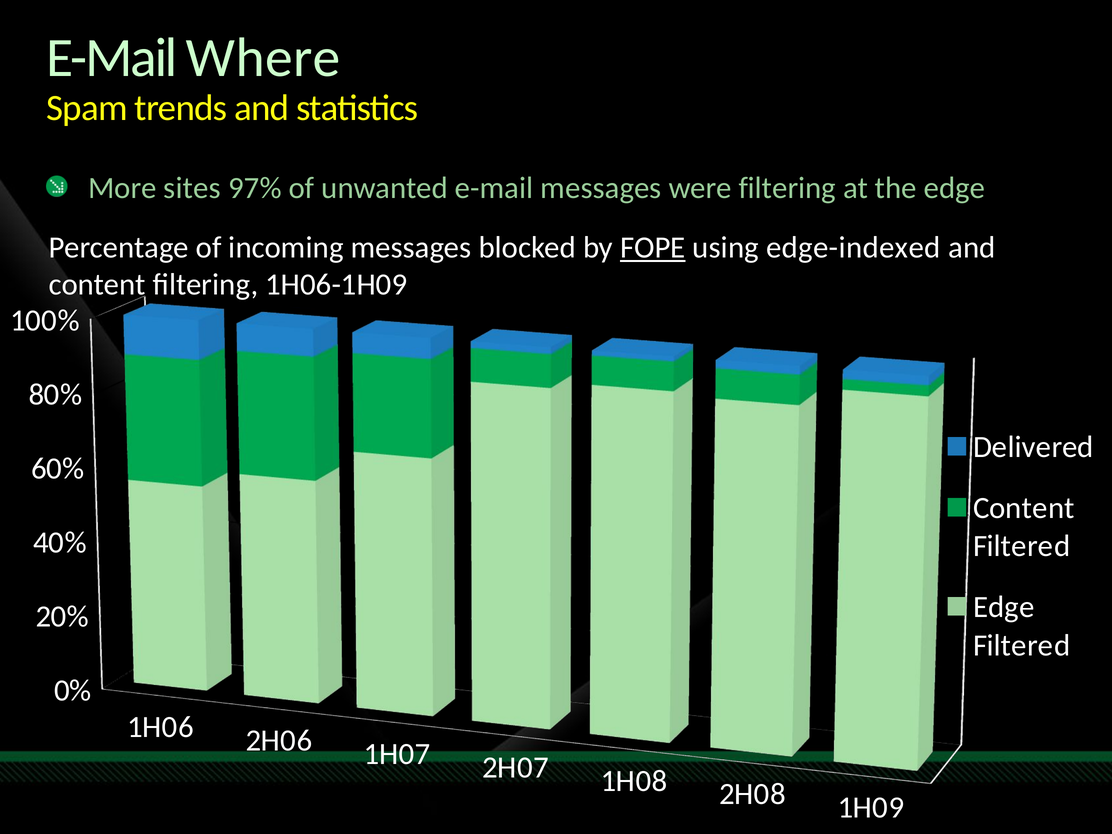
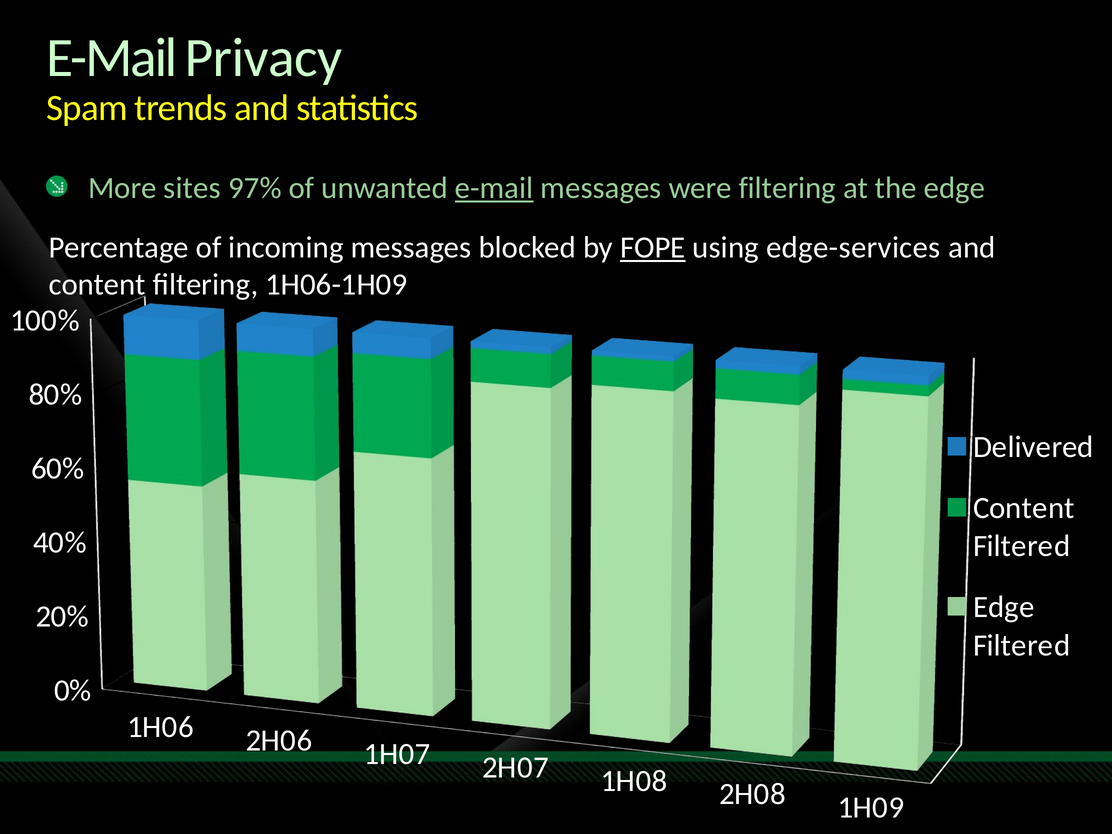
Where: Where -> Privacy
e-mail at (494, 188) underline: none -> present
edge-indexed: edge-indexed -> edge-services
